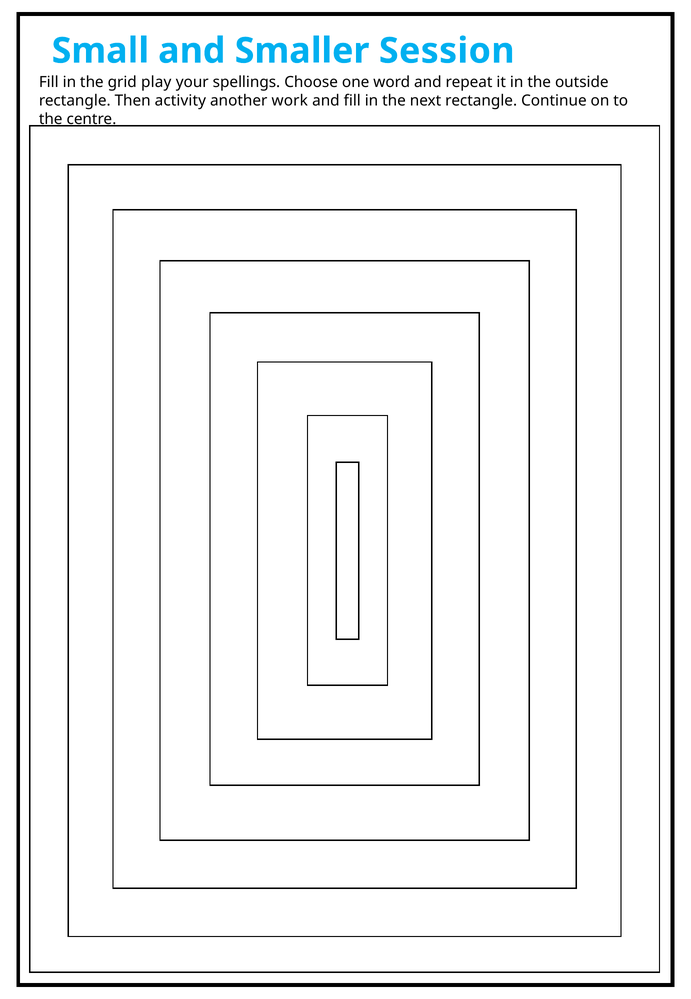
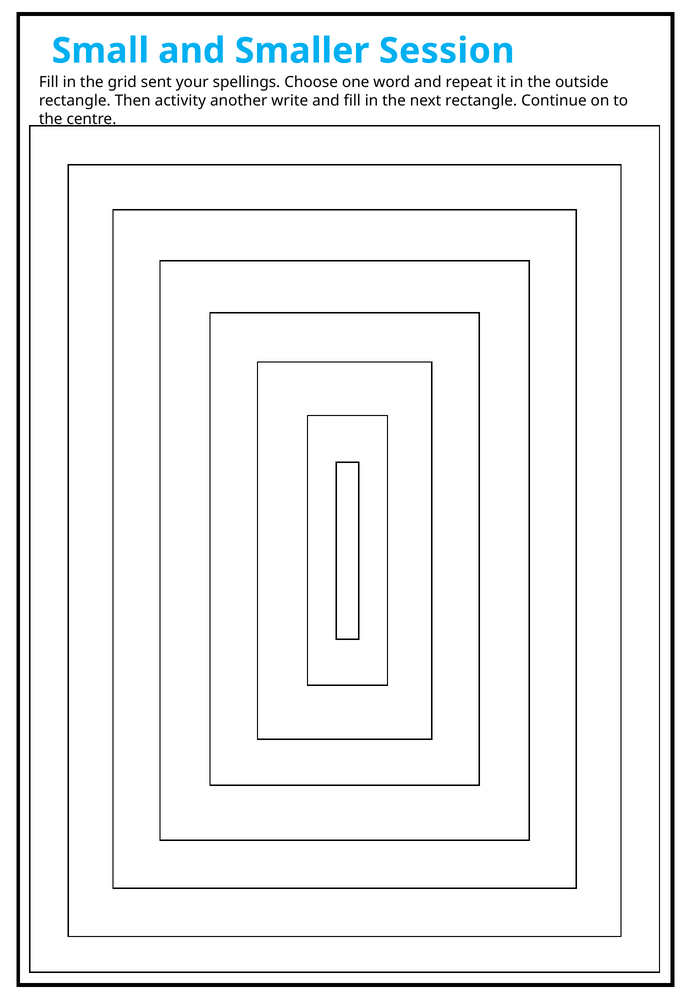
play: play -> sent
work: work -> write
